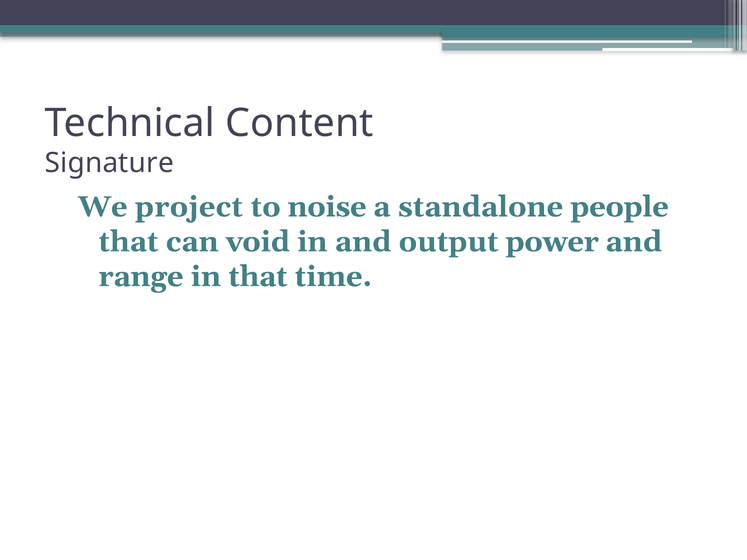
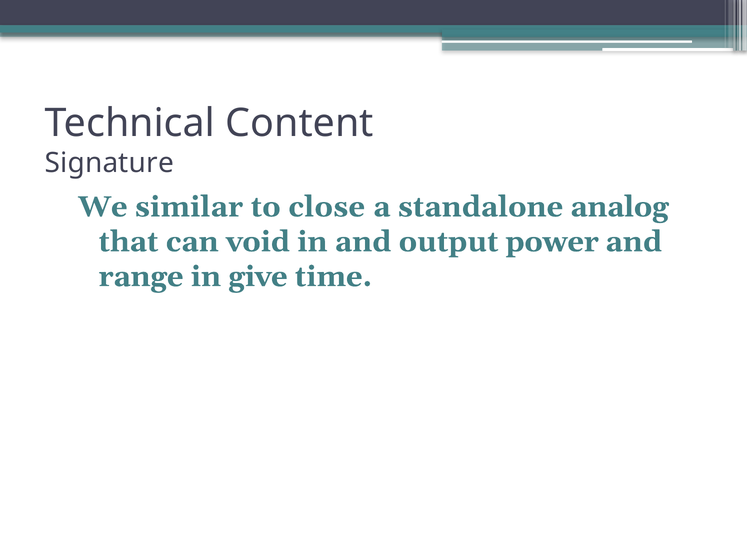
project: project -> similar
noise: noise -> close
people: people -> analog
in that: that -> give
